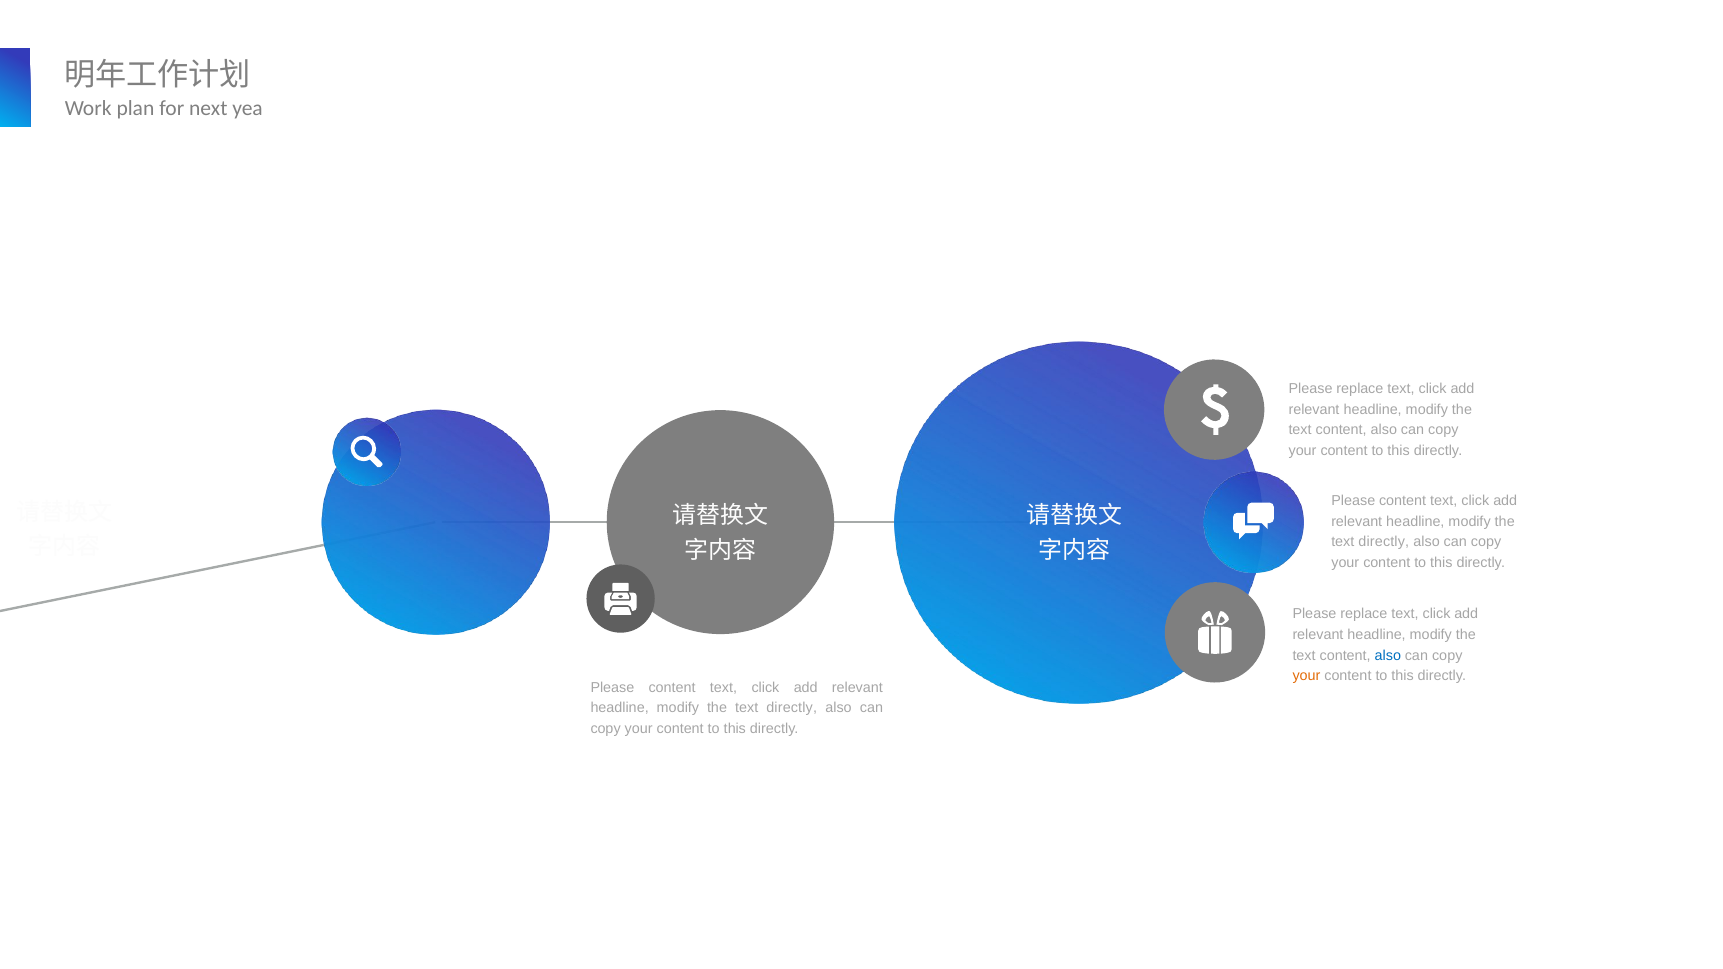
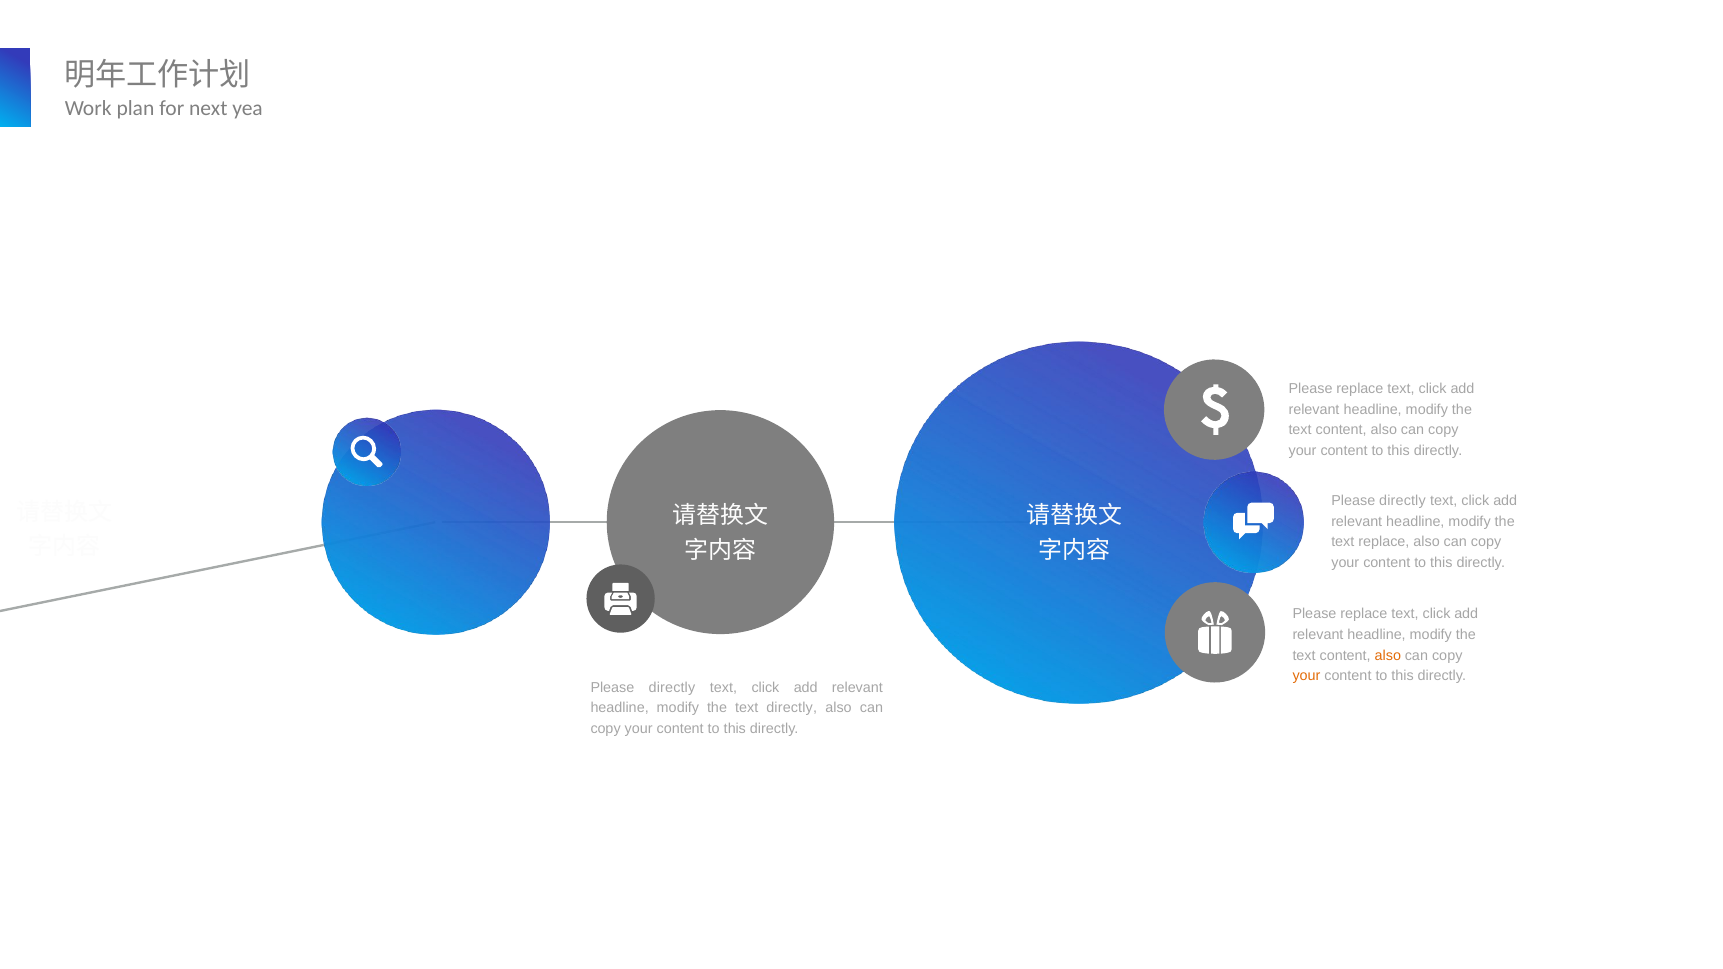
content at (1403, 501): content -> directly
directly at (1384, 542): directly -> replace
also at (1388, 656) colour: blue -> orange
content at (672, 688): content -> directly
